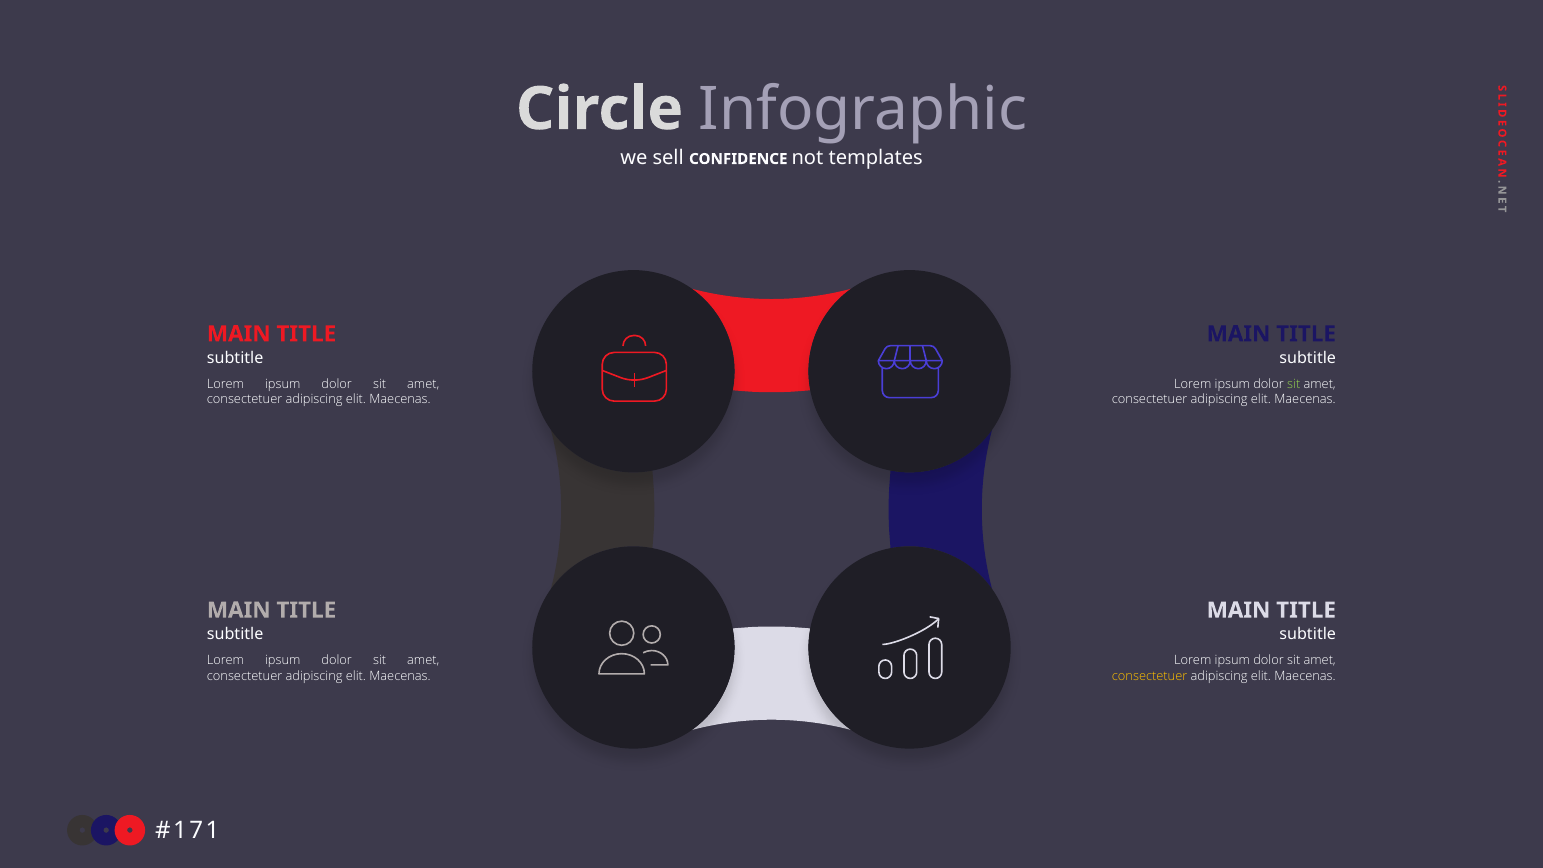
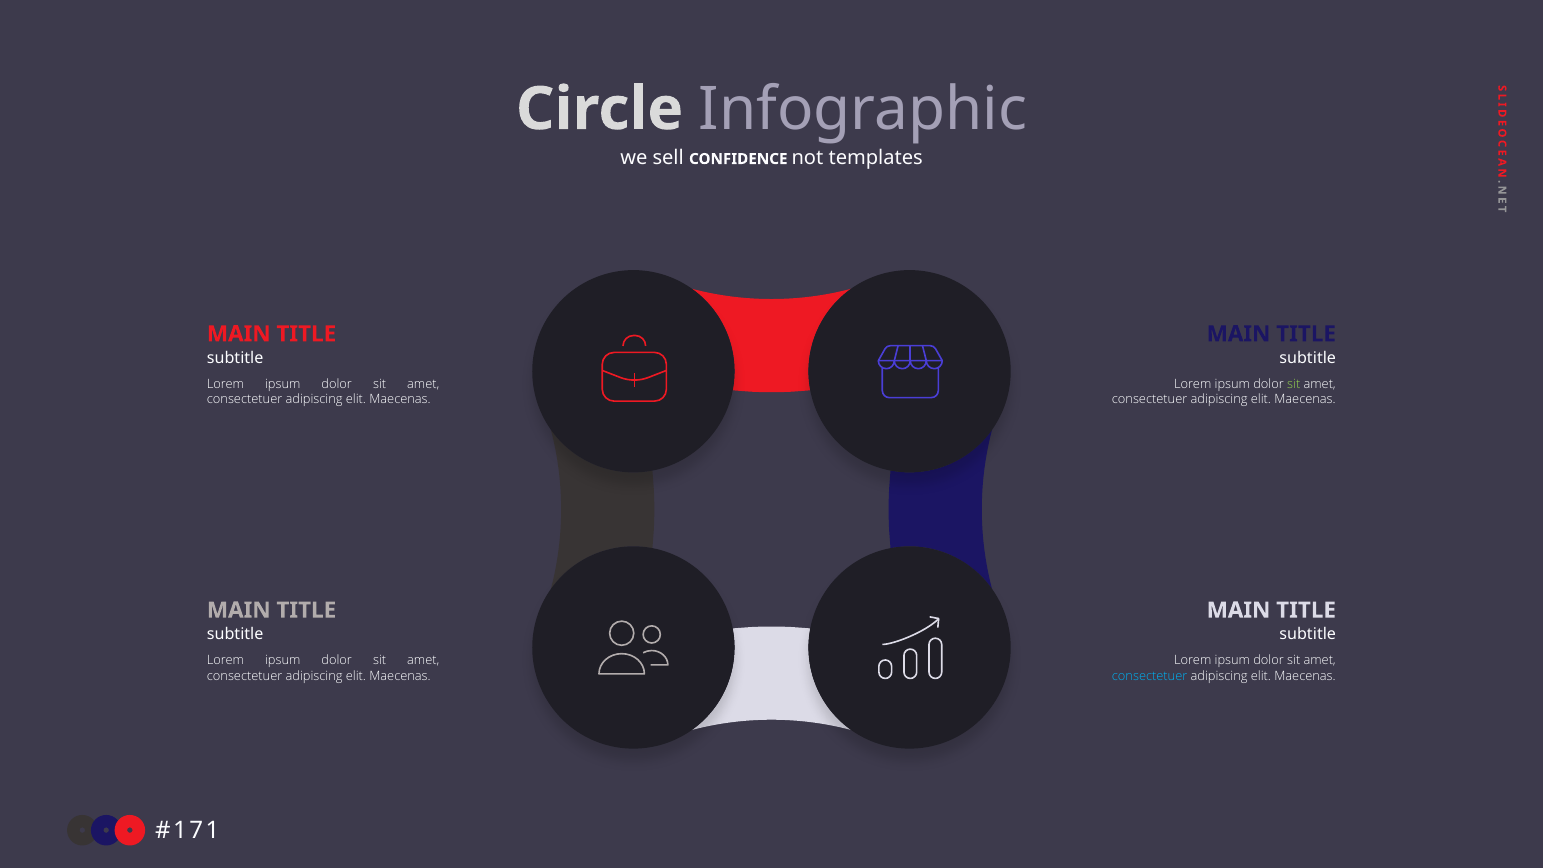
consectetuer at (1150, 676) colour: yellow -> light blue
